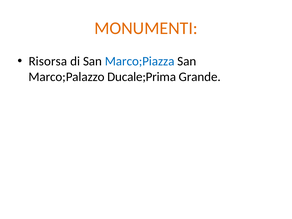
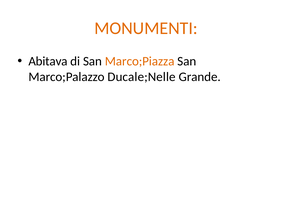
Risorsa: Risorsa -> Abitava
Marco;Piazza colour: blue -> orange
Ducale;Prima: Ducale;Prima -> Ducale;Nelle
